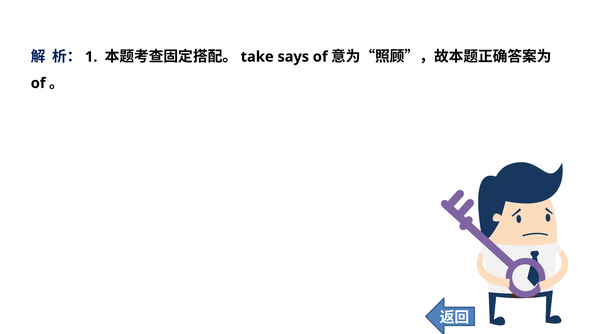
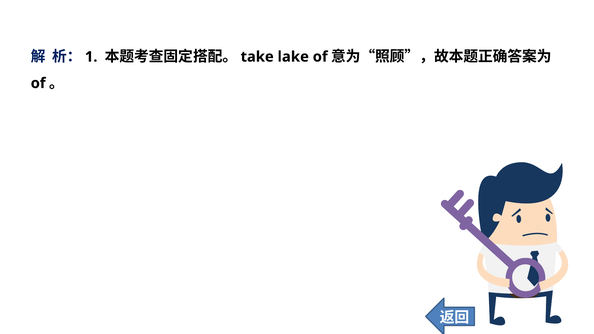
says: says -> lake
